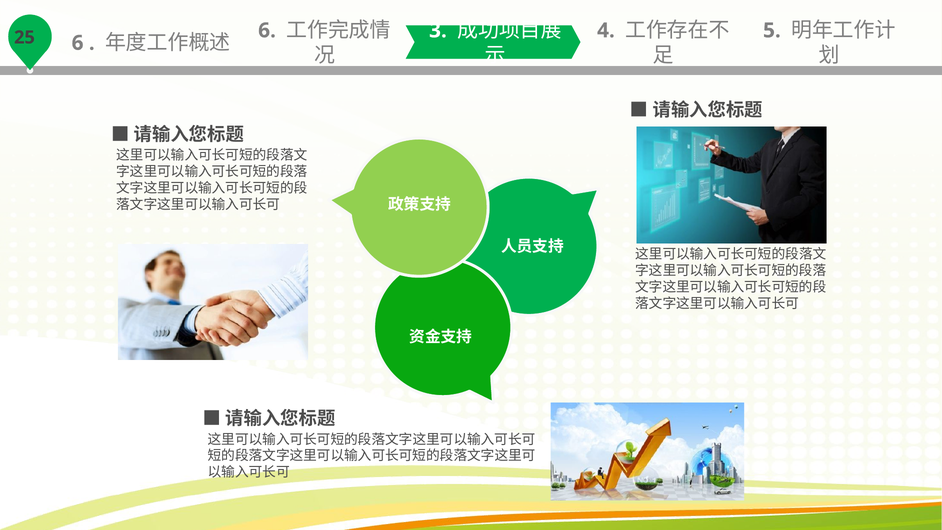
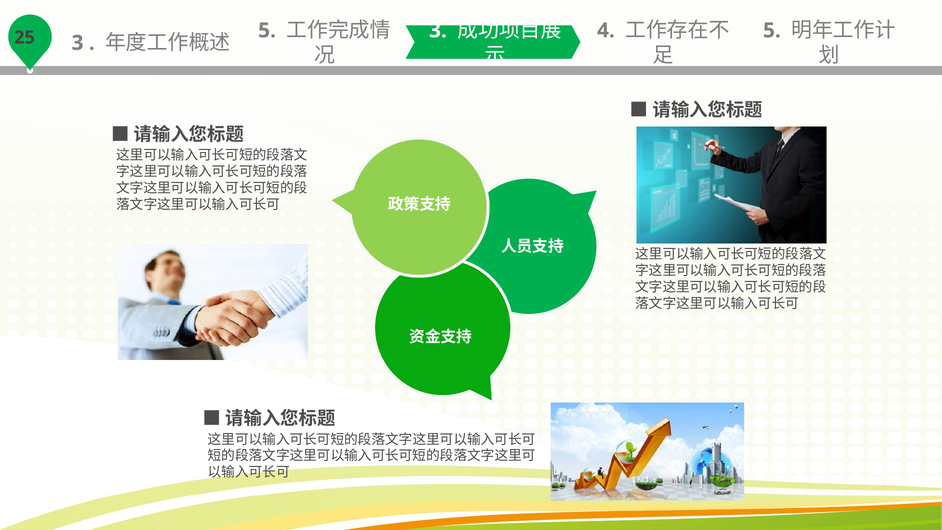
6 at (78, 43): 6 -> 3
6 at (267, 30): 6 -> 5
